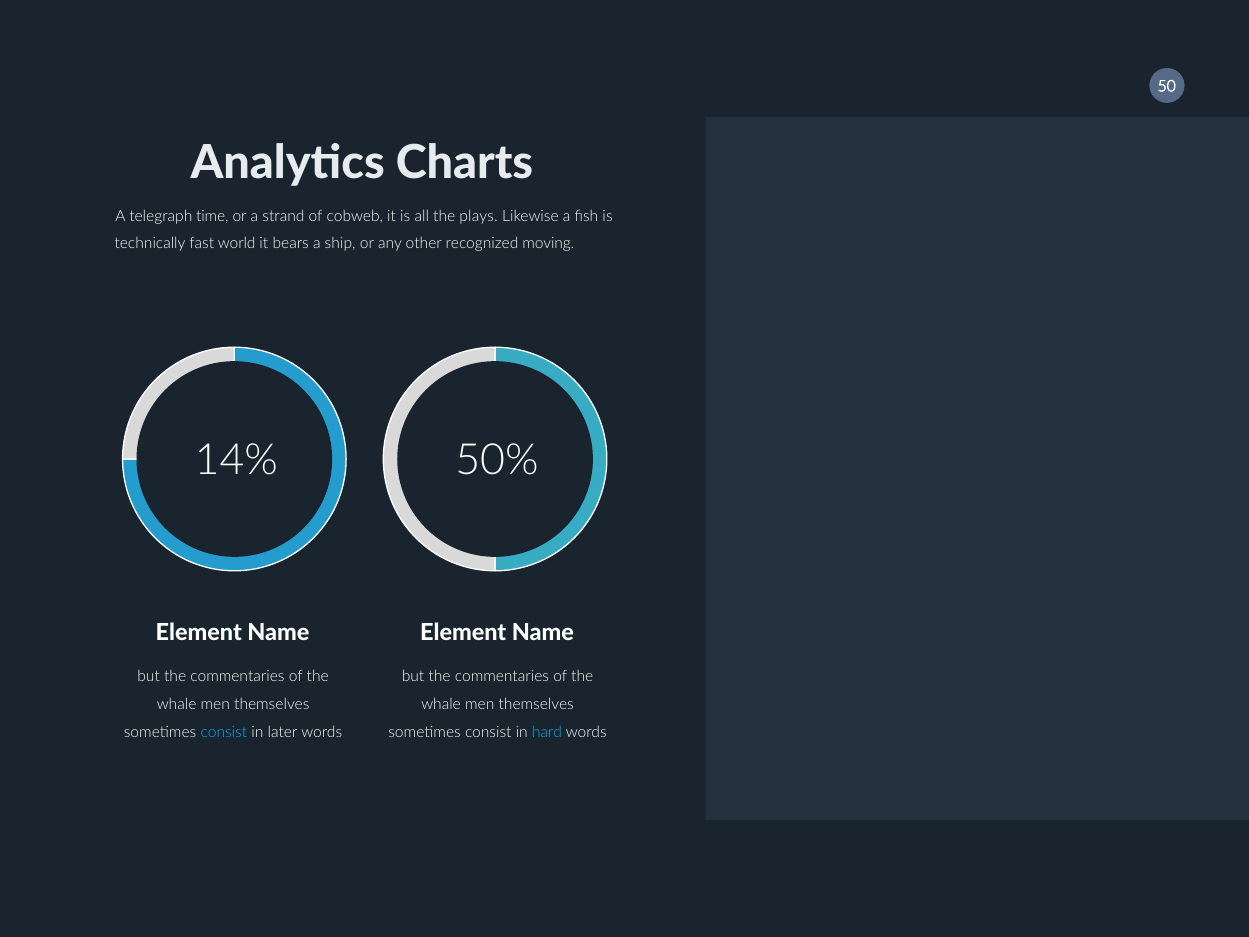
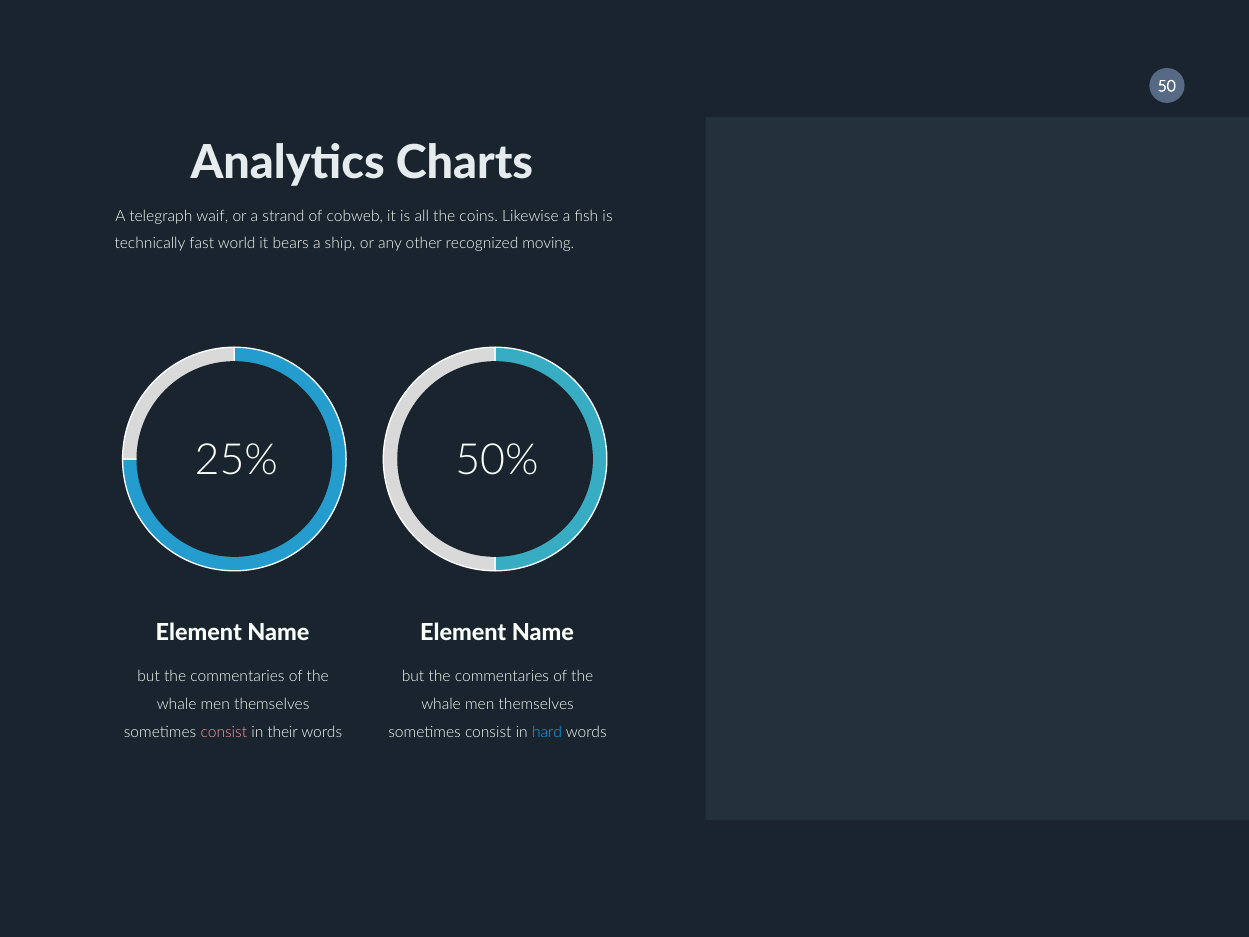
time: time -> waif
plays: plays -> coins
14%: 14% -> 25%
consist at (224, 732) colour: light blue -> pink
later: later -> their
